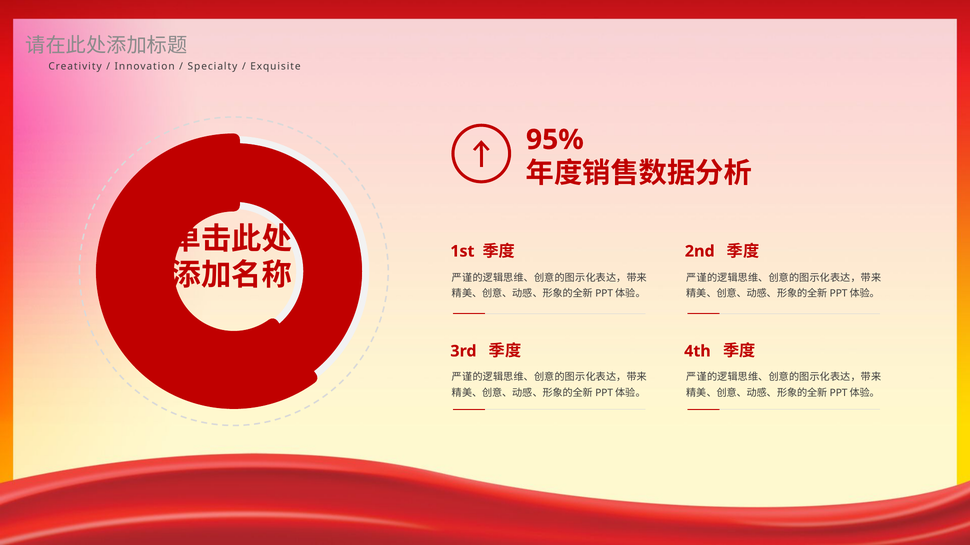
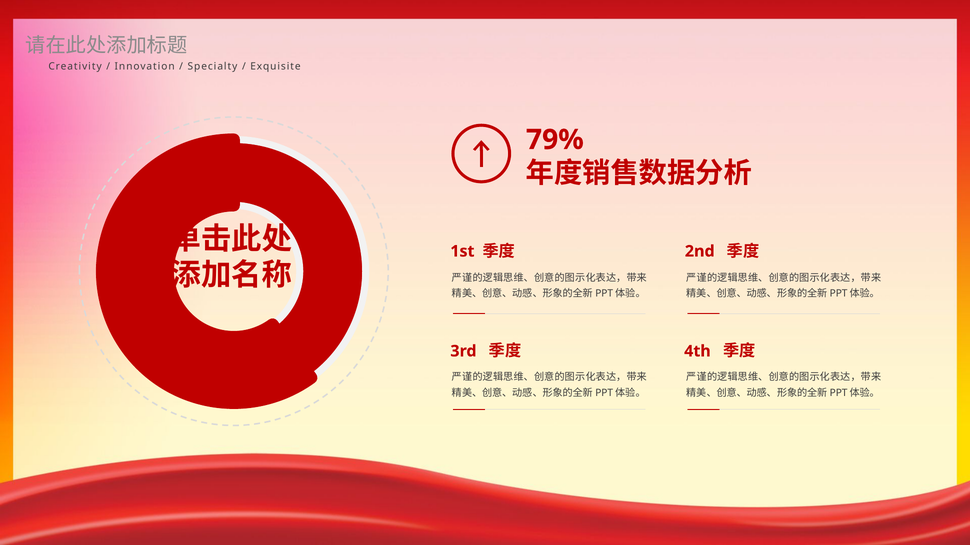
95%: 95% -> 79%
